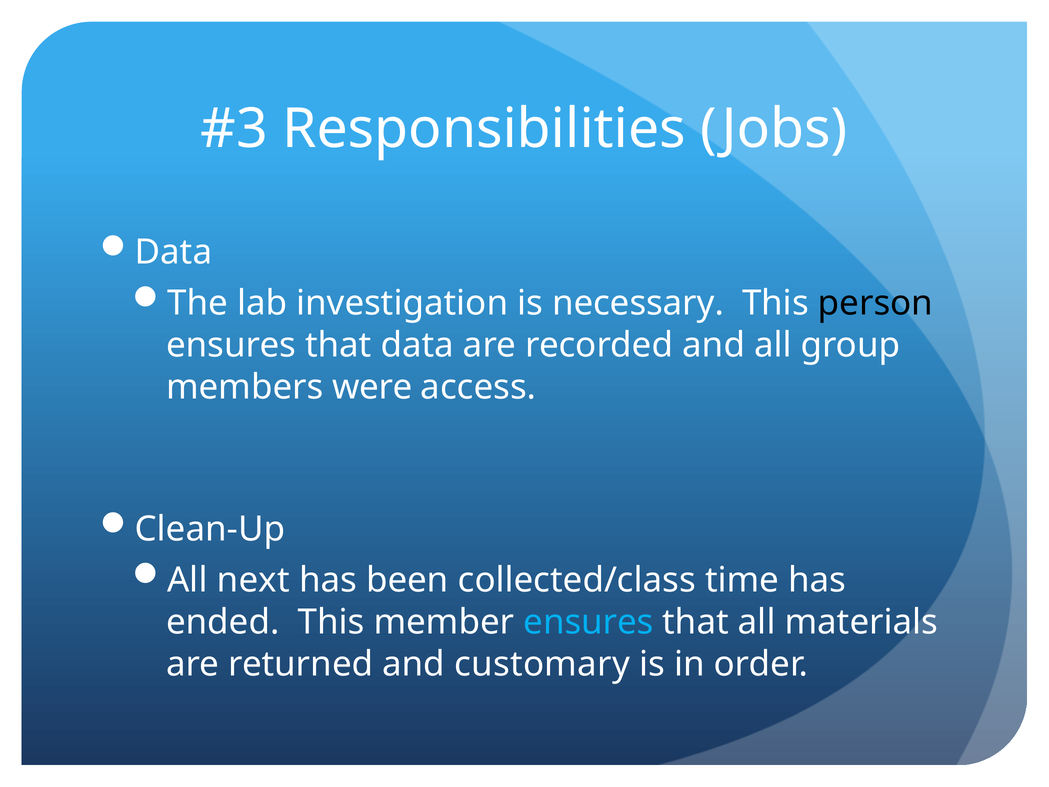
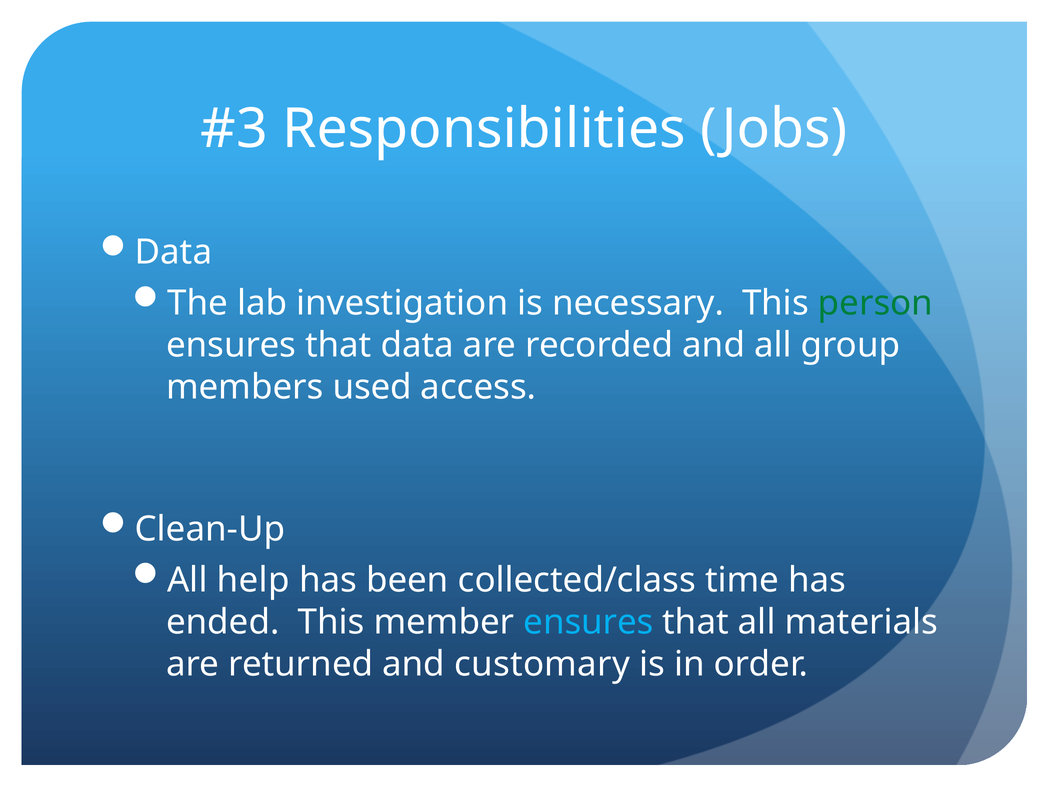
person colour: black -> green
were: were -> used
next: next -> help
